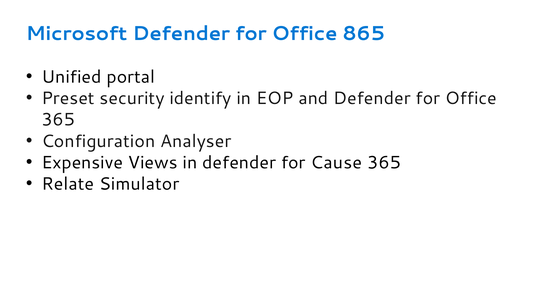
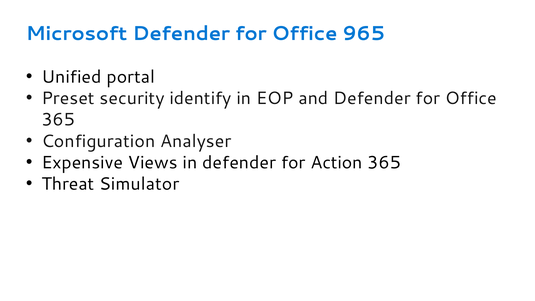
865: 865 -> 965
Cause: Cause -> Action
Relate: Relate -> Threat
